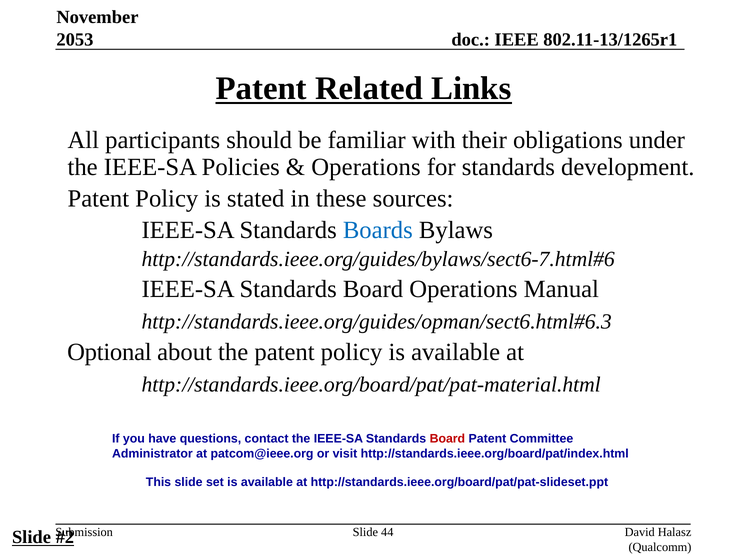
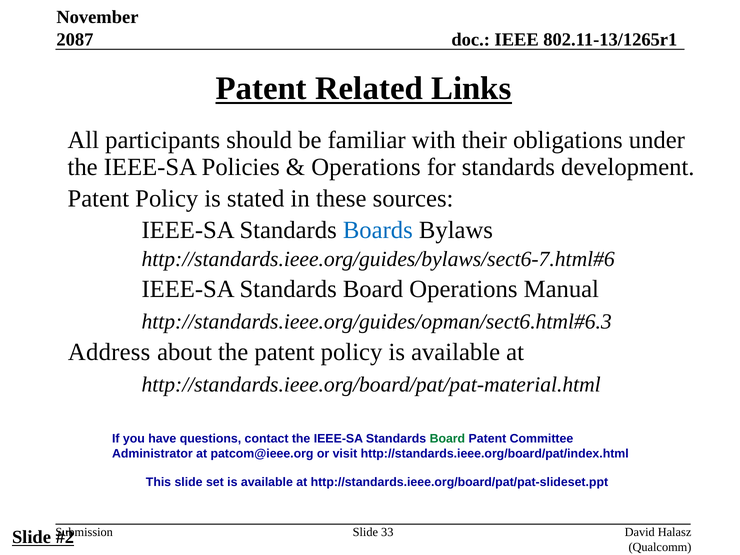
2053: 2053 -> 2087
Optional: Optional -> Address
Board at (447, 439) colour: red -> green
44: 44 -> 33
